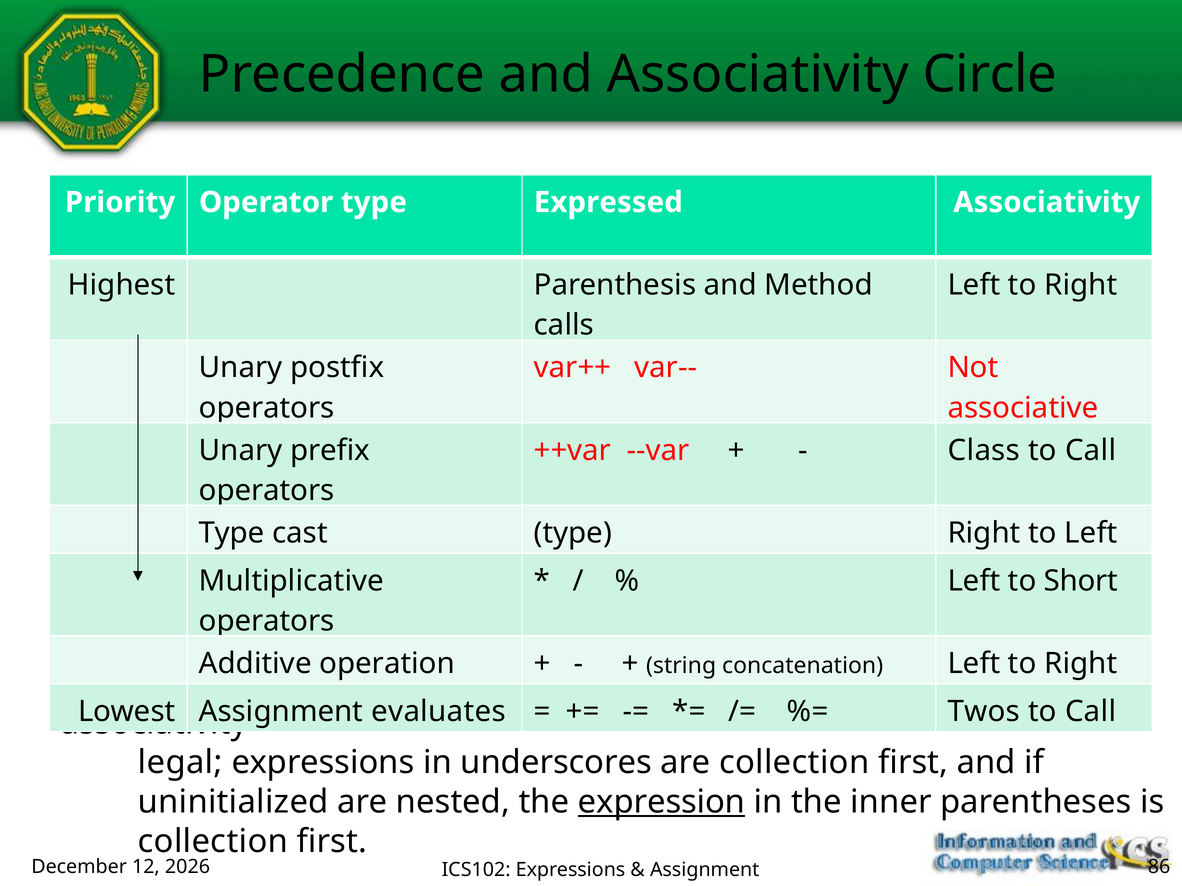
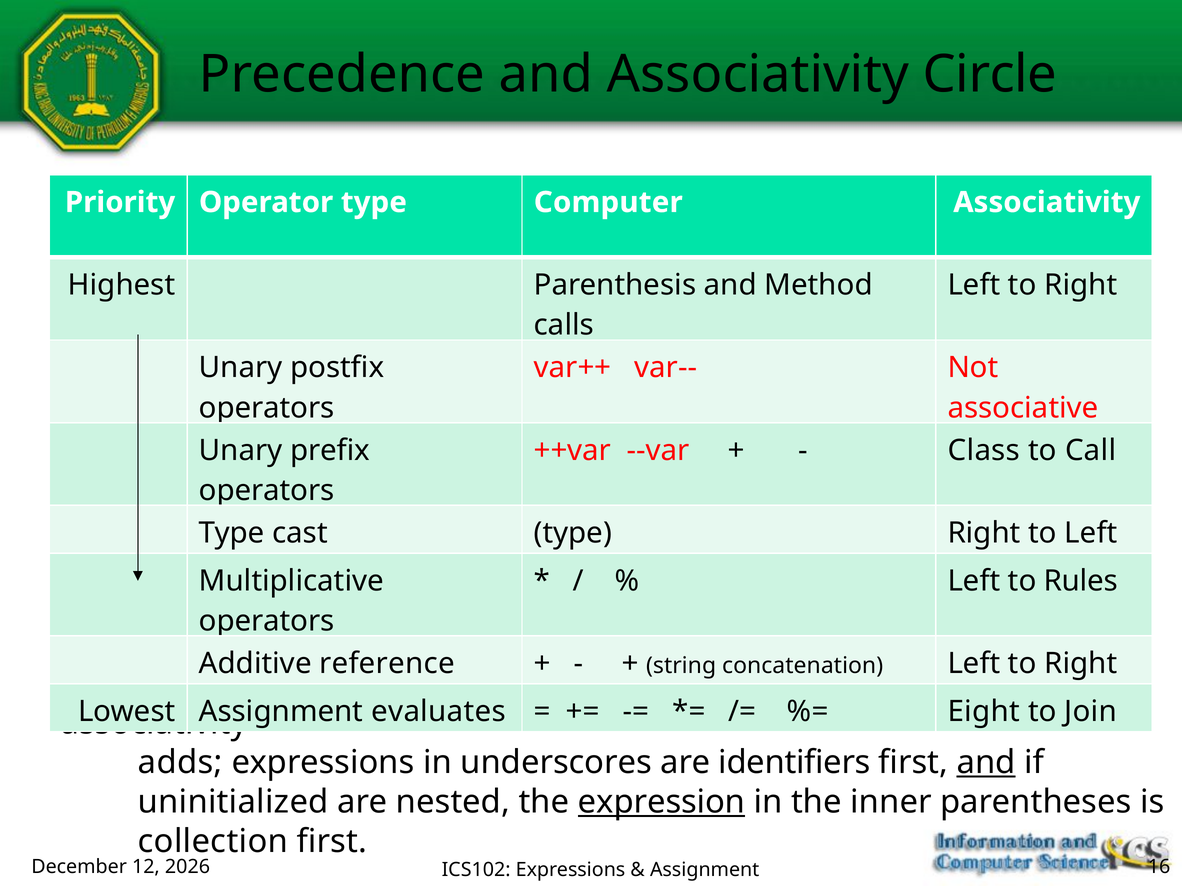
Expressed: Expressed -> Computer
Short: Short -> Rules
operation: operation -> reference
Twos: Twos -> Eight
Call at (1091, 712): Call -> Join
legal: legal -> adds
are collection: collection -> identifiers
and at (986, 763) underline: none -> present
86: 86 -> 16
